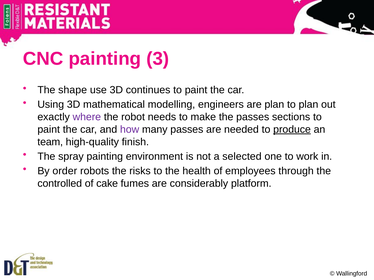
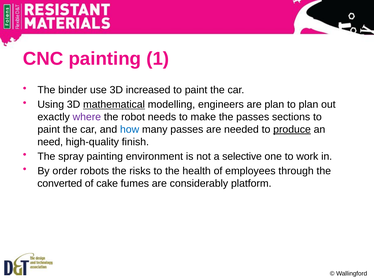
3: 3 -> 1
shape: shape -> binder
continues: continues -> increased
mathematical underline: none -> present
how colour: purple -> blue
team: team -> need
selected: selected -> selective
controlled: controlled -> converted
